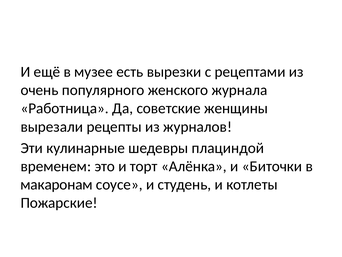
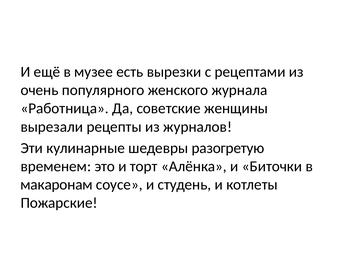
плациндой: плациндой -> разогретую
